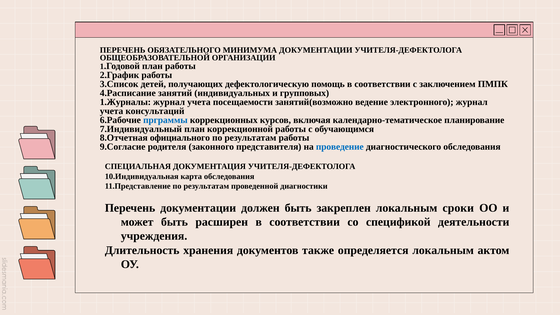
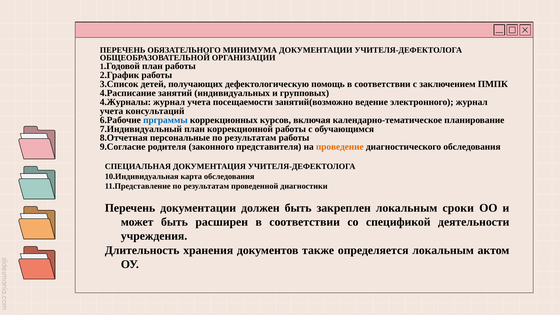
1.Журналы: 1.Журналы -> 4.Журналы
официального: официального -> персональные
проведение colour: blue -> orange
